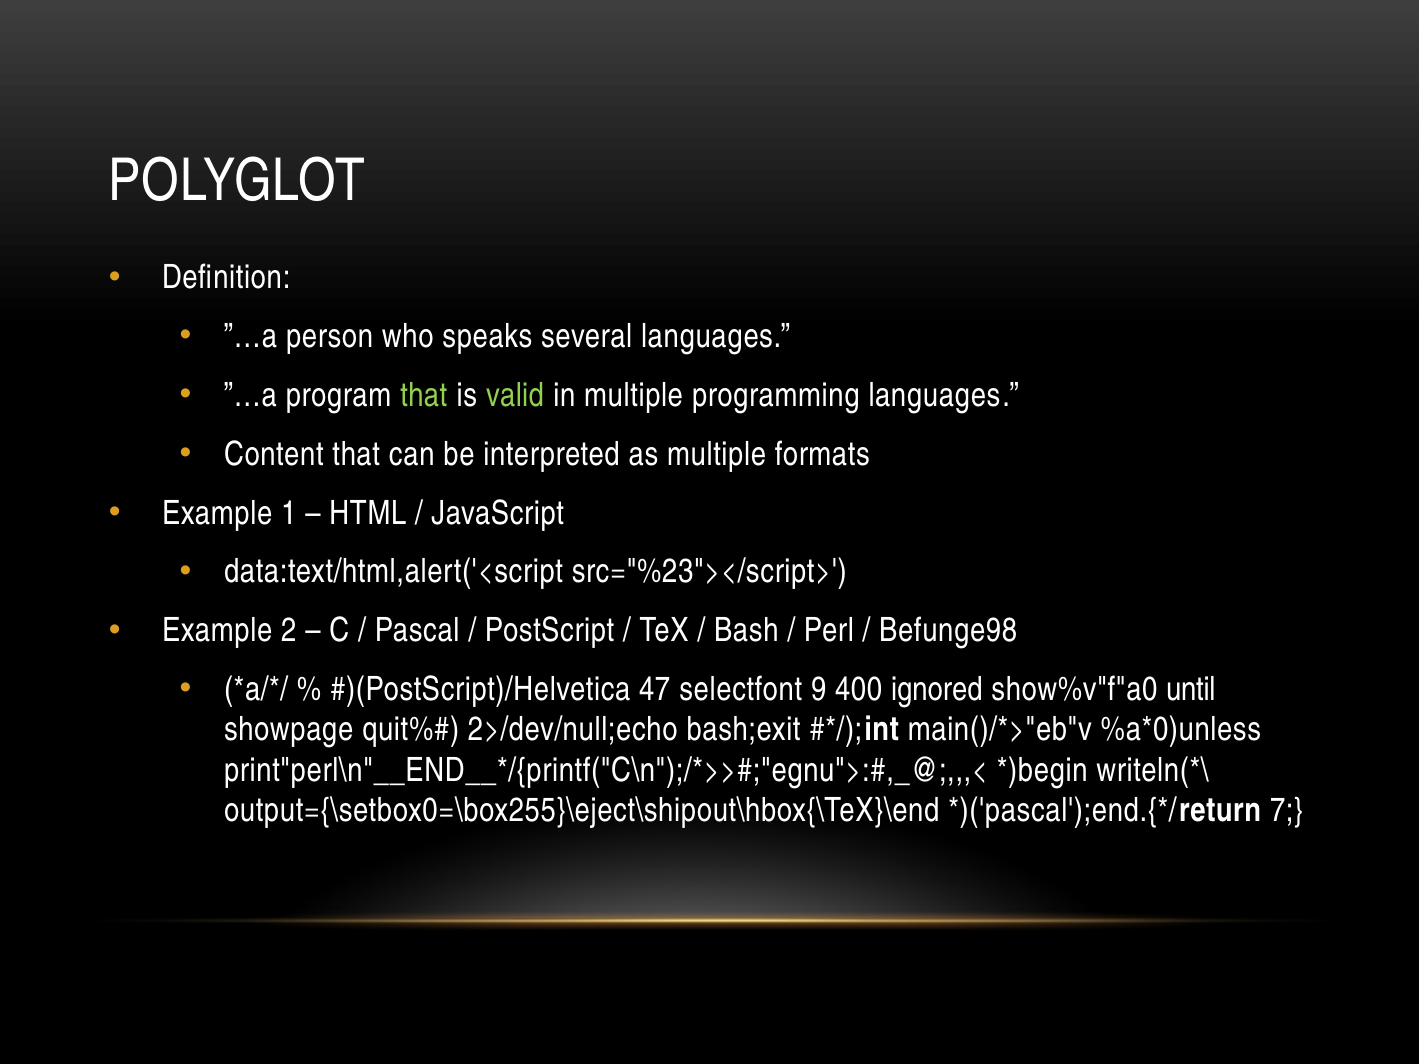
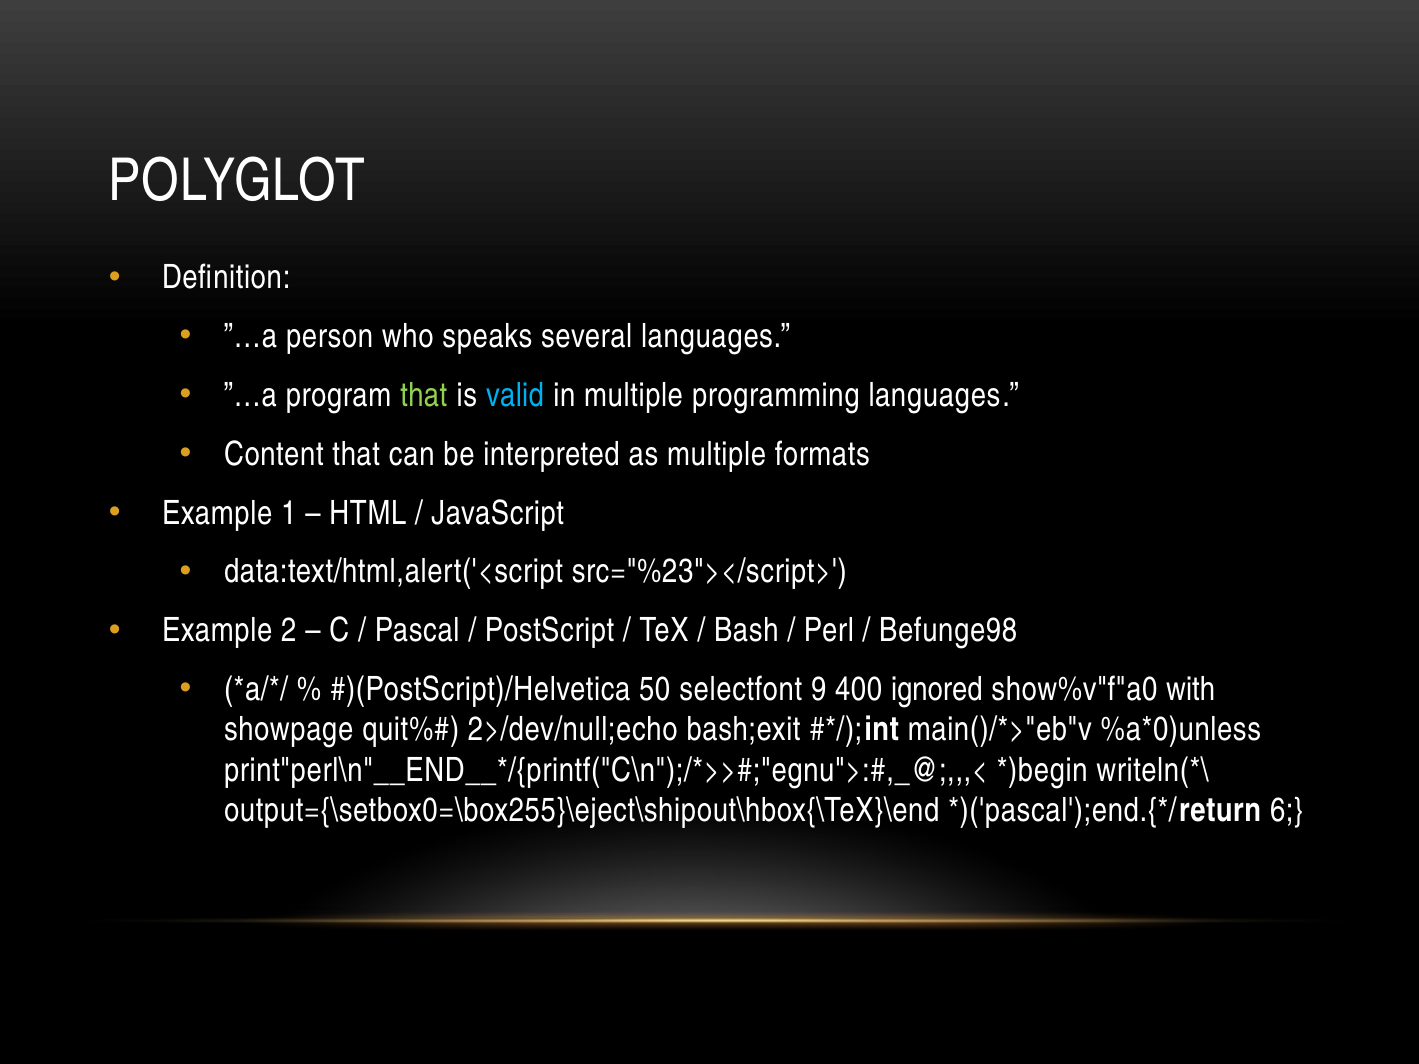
valid colour: light green -> light blue
47: 47 -> 50
until: until -> with
7: 7 -> 6
